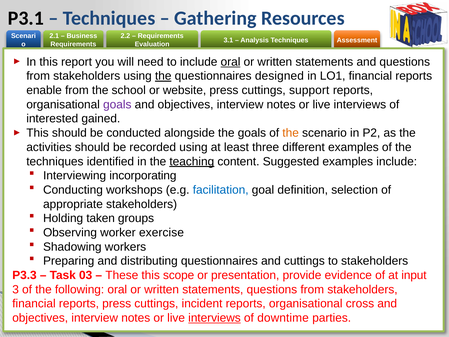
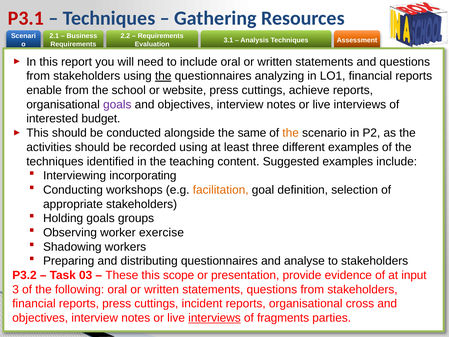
P3.1 colour: black -> red
oral at (231, 62) underline: present -> none
designed: designed -> analyzing
support: support -> achieve
gained: gained -> budget
the goals: goals -> same
teaching underline: present -> none
facilitation colour: blue -> orange
Holding taken: taken -> goals
and cuttings: cuttings -> analyse
P3.3: P3.3 -> P3.2
downtime: downtime -> fragments
